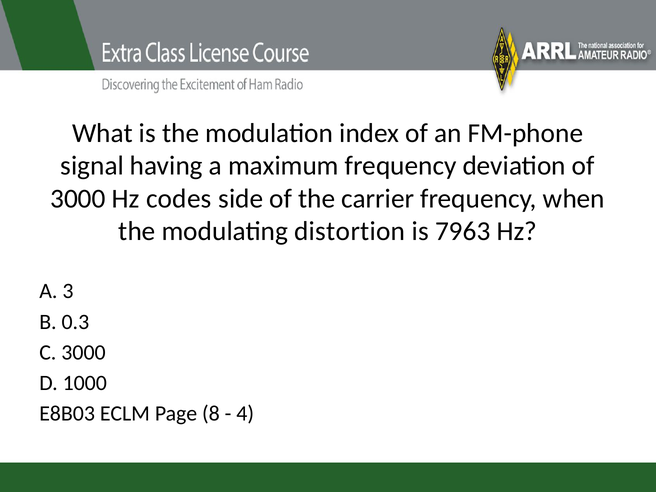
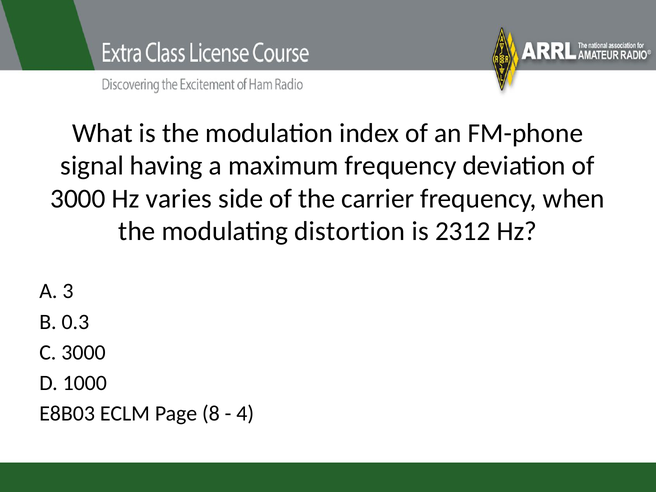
codes: codes -> varies
7963: 7963 -> 2312
